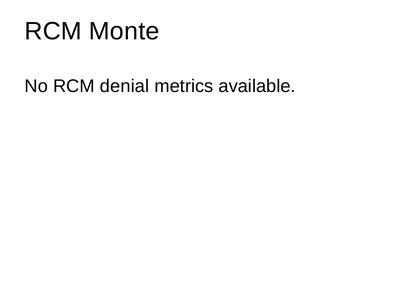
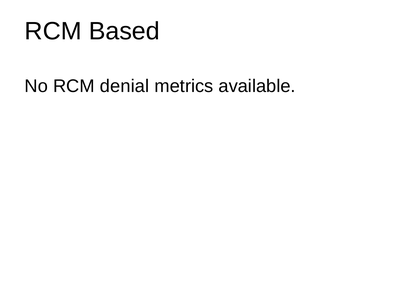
Monte: Monte -> Based
